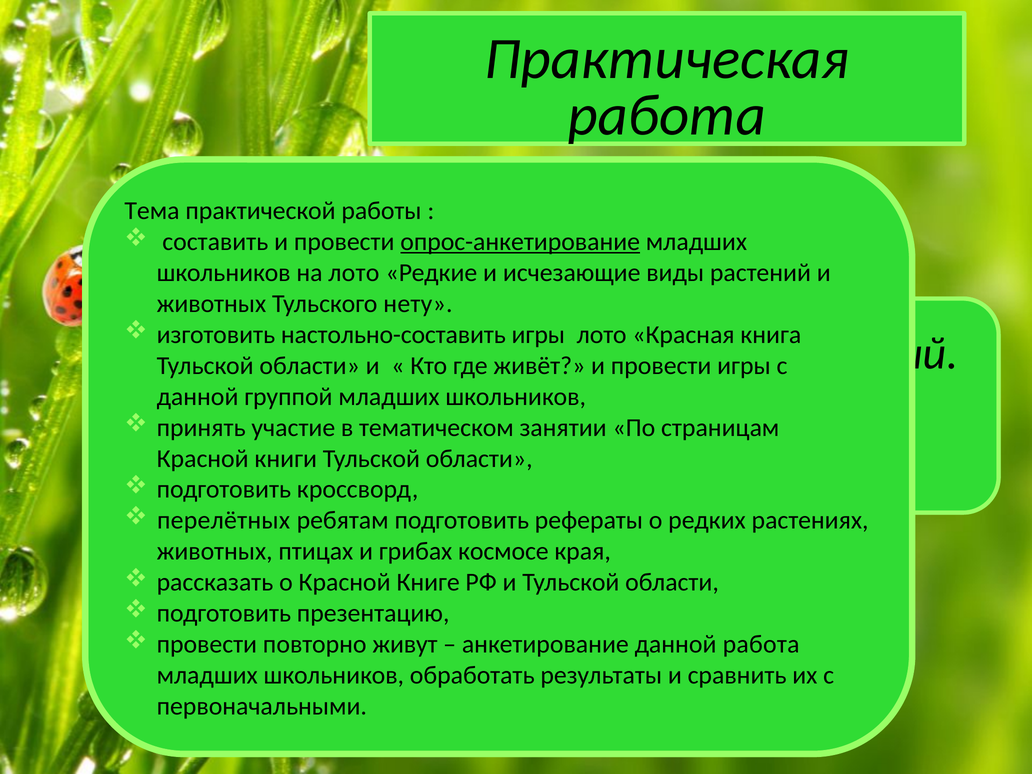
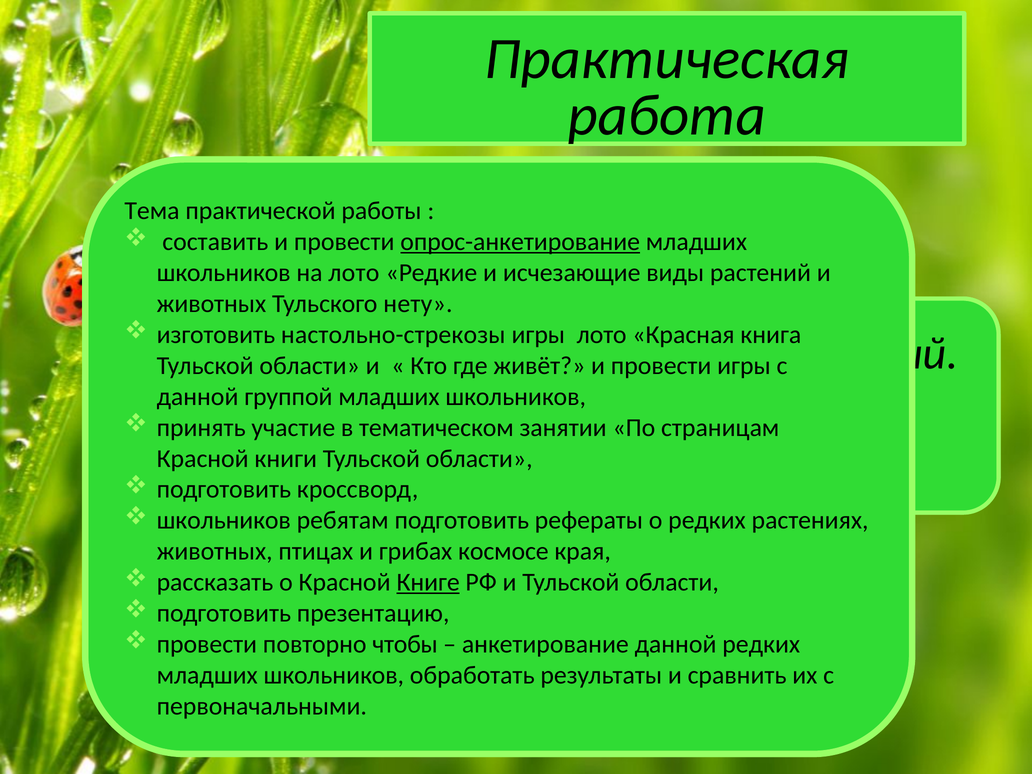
настольно-составить: настольно-составить -> настольно-стрекозы
перелётных at (224, 520): перелётных -> школьников
Книге underline: none -> present
живут: живут -> чтобы
данной работа: работа -> редких
